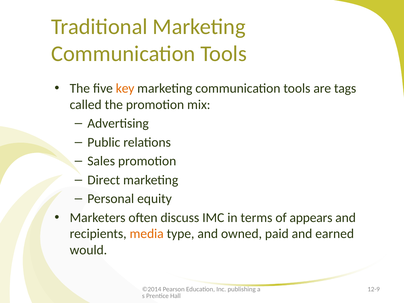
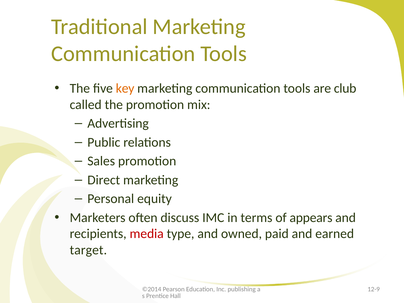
tags: tags -> club
media colour: orange -> red
would: would -> target
